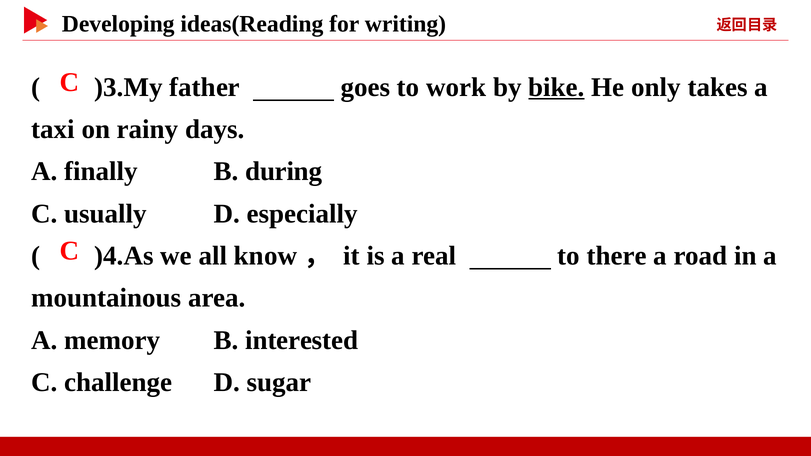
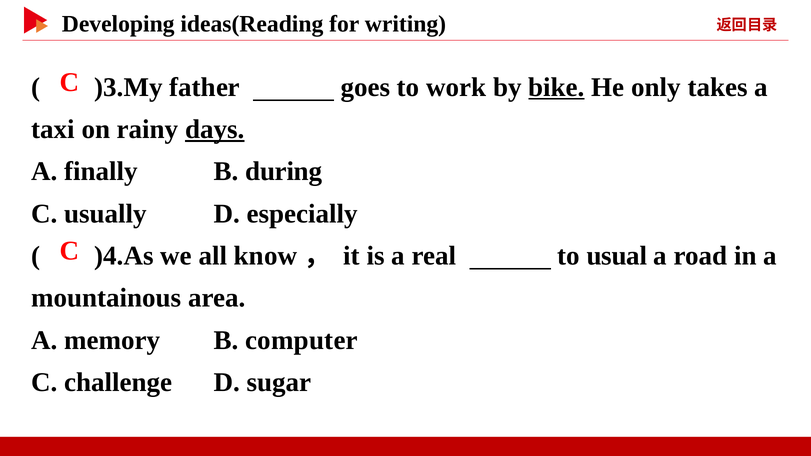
days underline: none -> present
there: there -> usual
interested: interested -> computer
